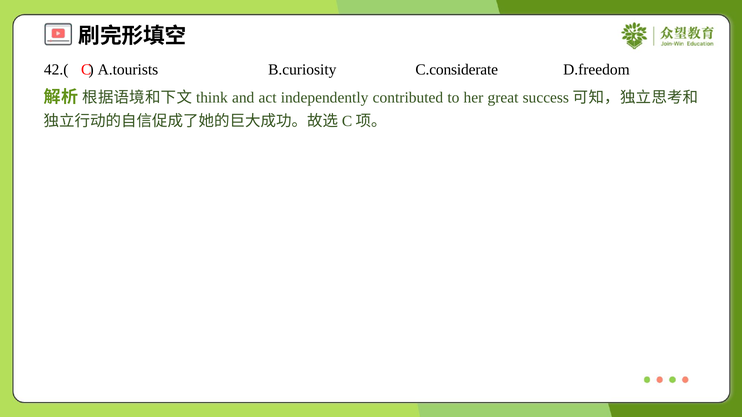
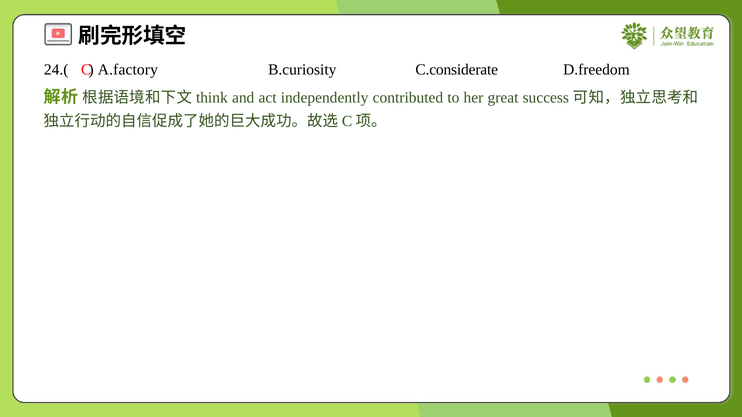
42.(: 42.( -> 24.(
A.tourists: A.tourists -> A.factory
